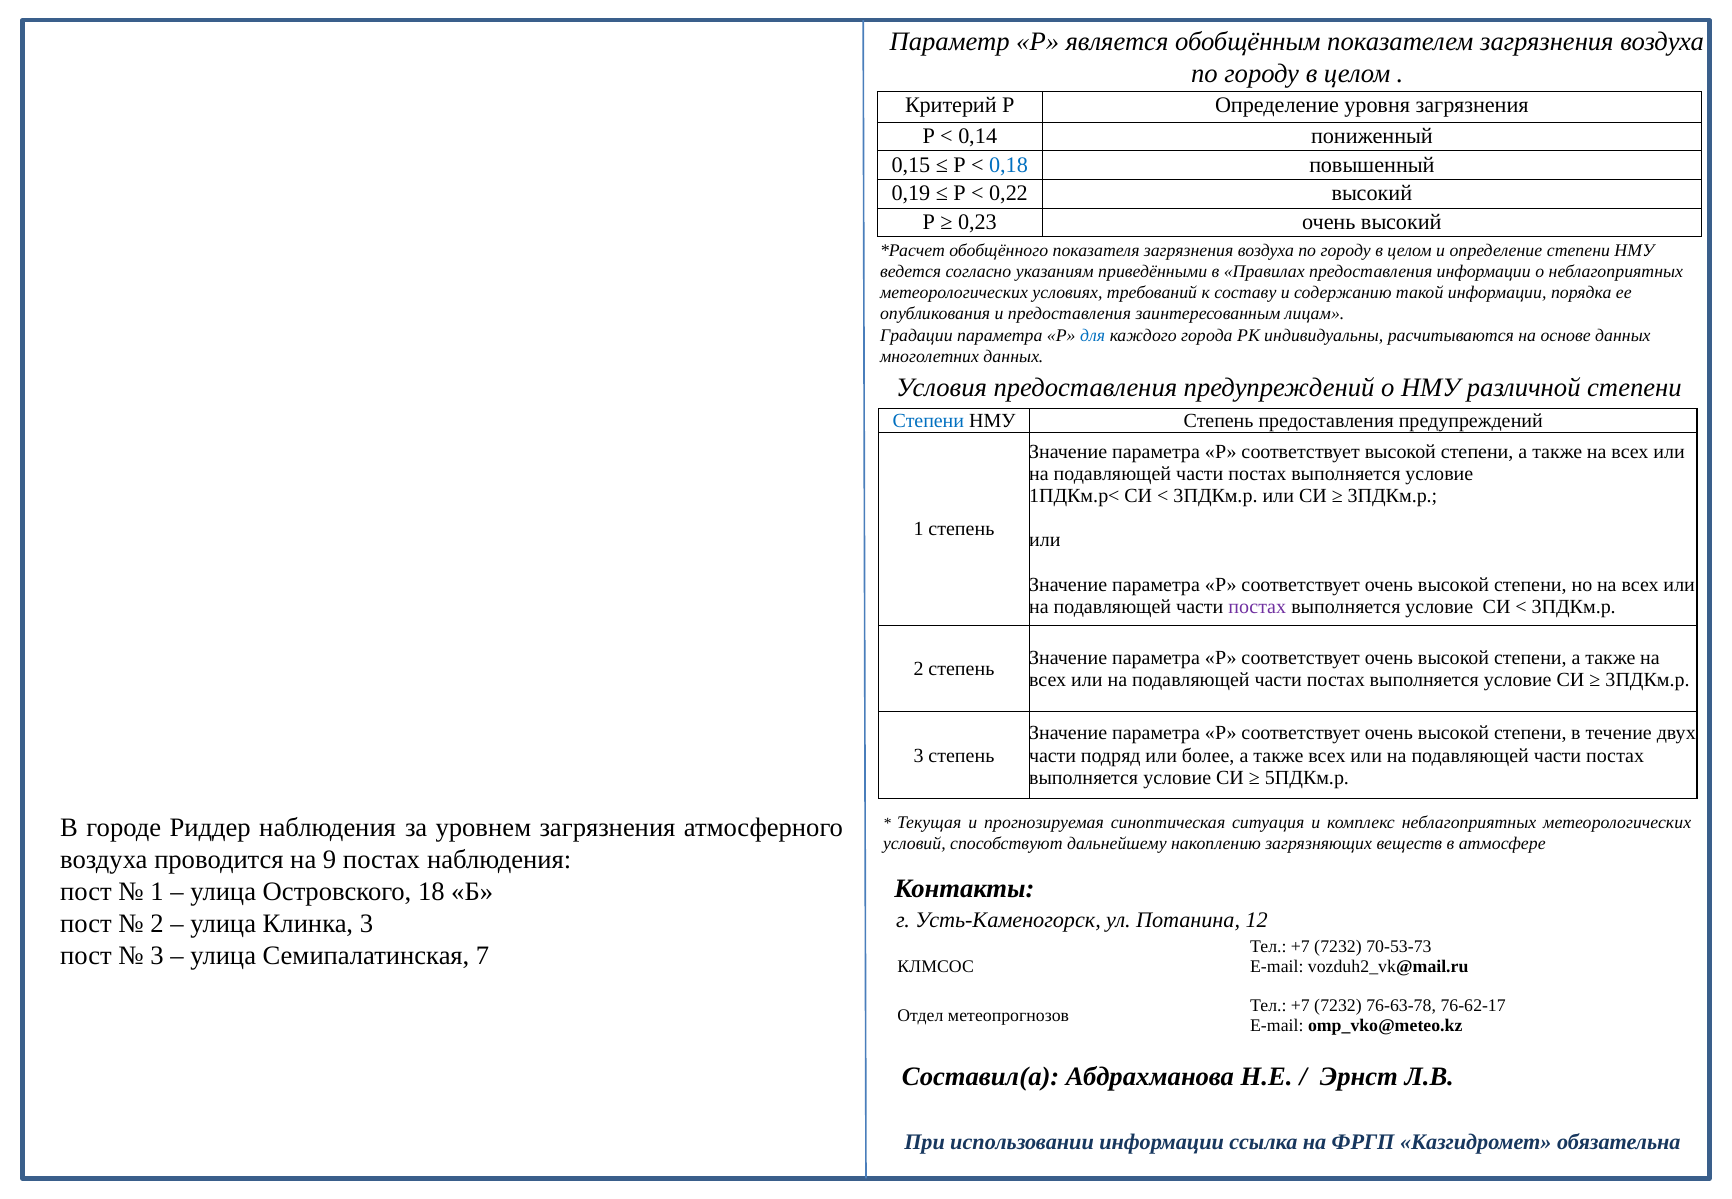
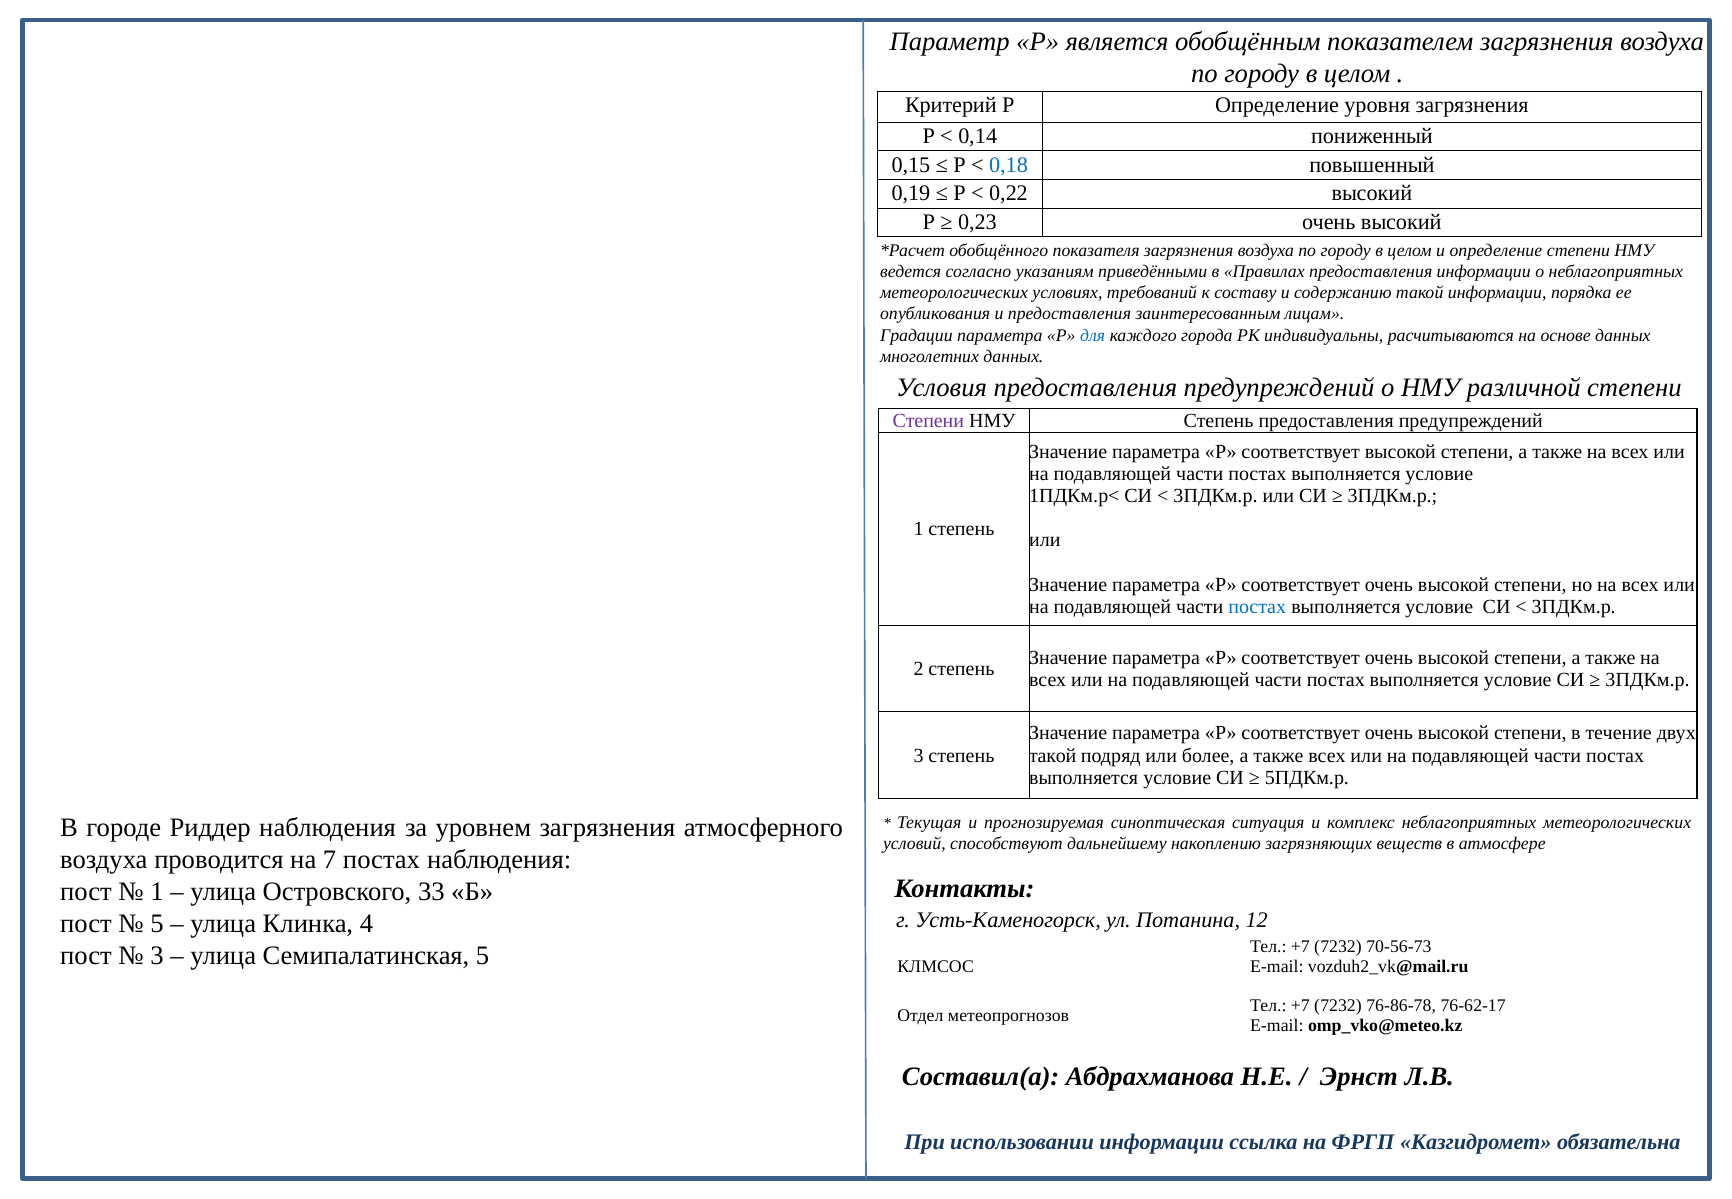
Степени at (928, 421) colour: blue -> purple
постах at (1257, 607) colour: purple -> blue
части at (1053, 755): части -> такой
9: 9 -> 7
18: 18 -> 33
2 at (157, 924): 2 -> 5
Клинка 3: 3 -> 4
70-53-73: 70-53-73 -> 70-56-73
Семипалатинская 7: 7 -> 5
76-63-78: 76-63-78 -> 76-86-78
